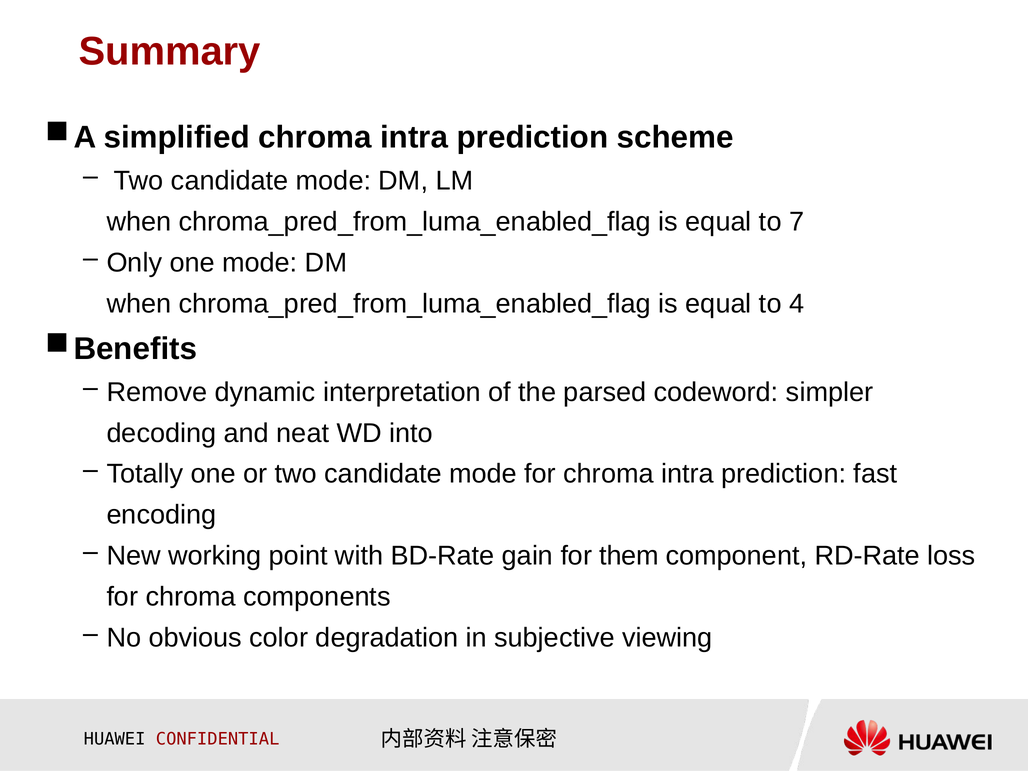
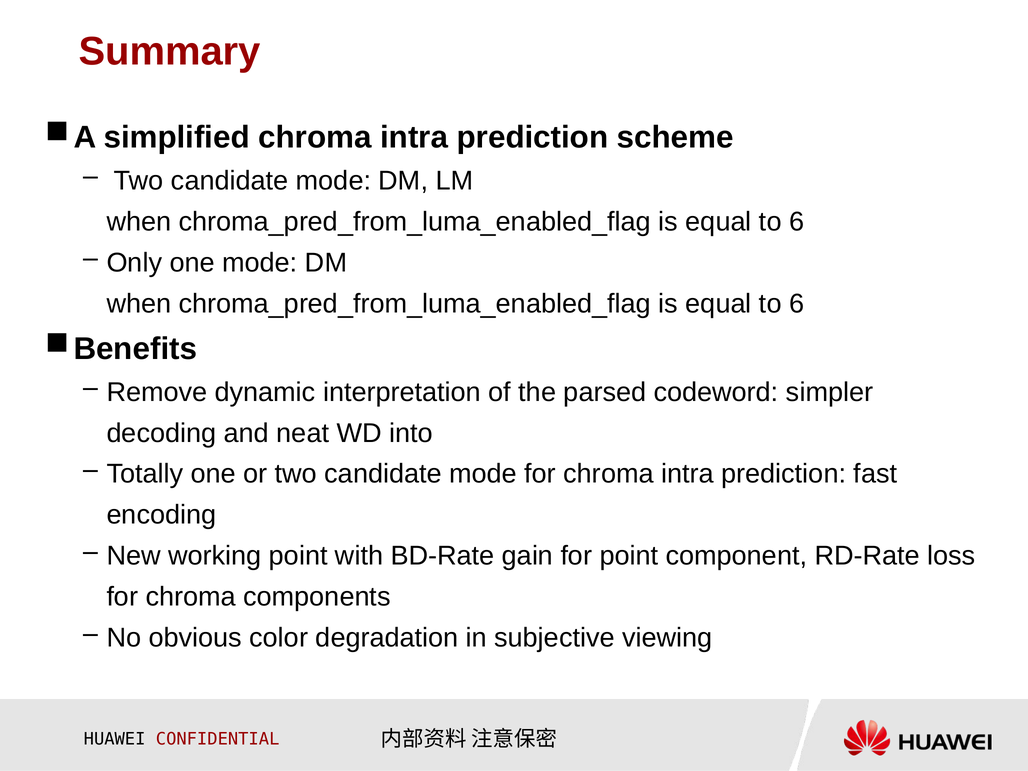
7 at (797, 222): 7 -> 6
4 at (797, 304): 4 -> 6
for them: them -> point
